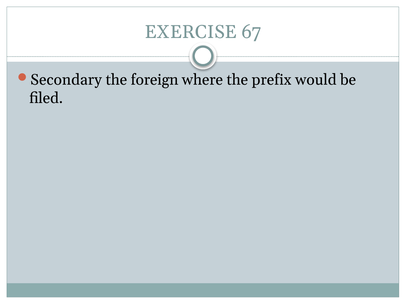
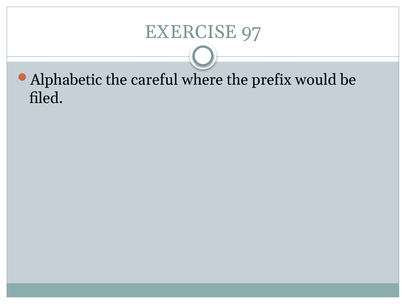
67: 67 -> 97
Secondary: Secondary -> Alphabetic
foreign: foreign -> careful
